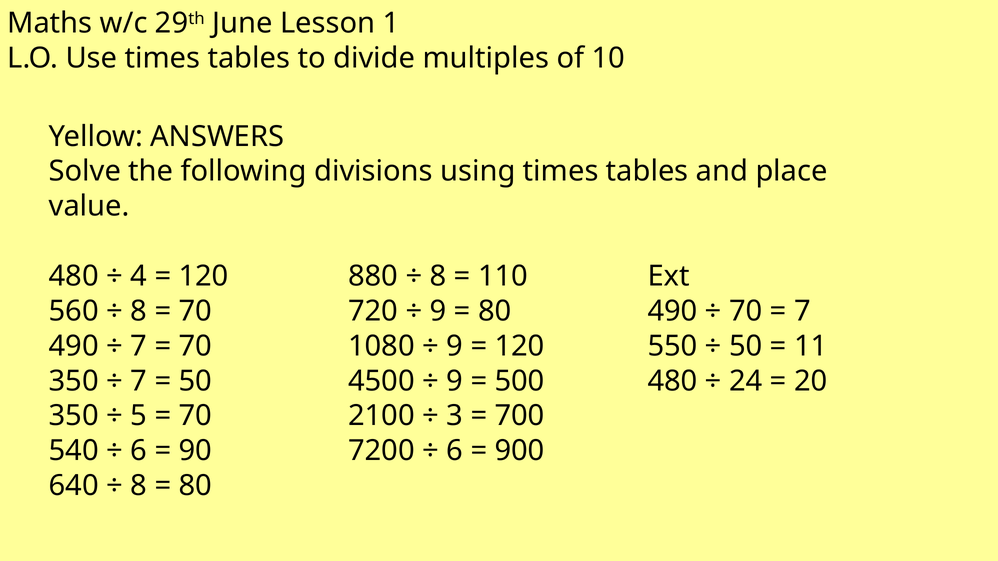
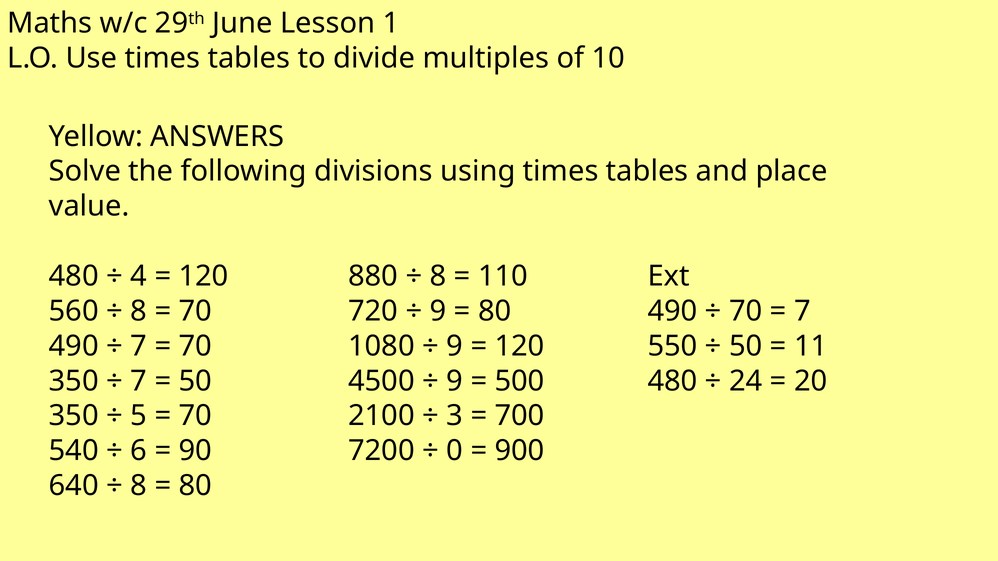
6 at (455, 451): 6 -> 0
